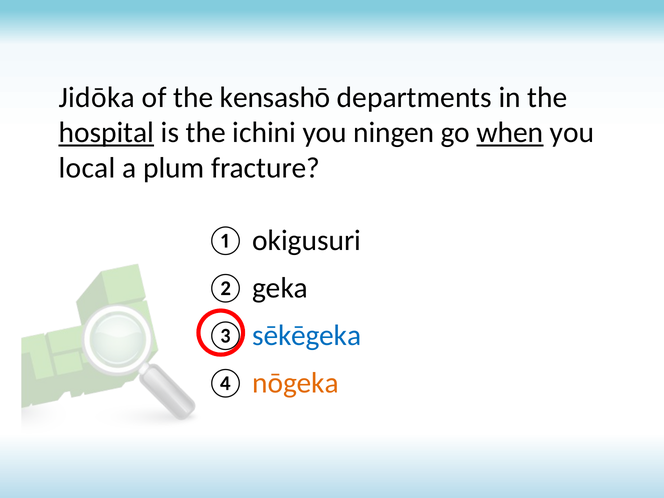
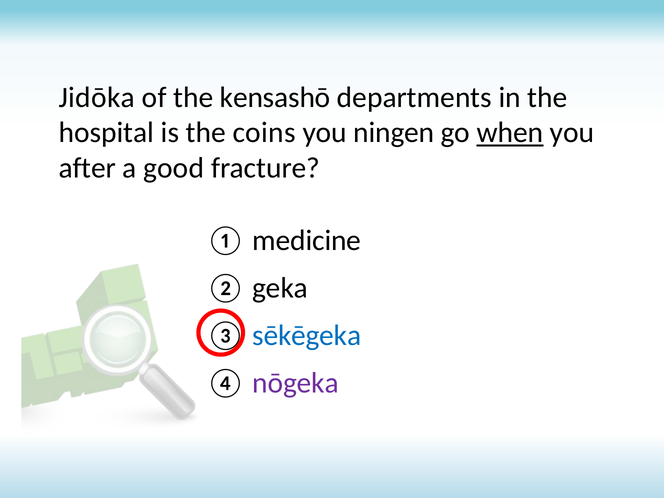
hospital underline: present -> none
ichini: ichini -> coins
local: local -> after
plum: plum -> good
okigusuri: okigusuri -> medicine
nōgeka colour: orange -> purple
